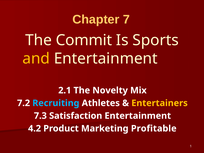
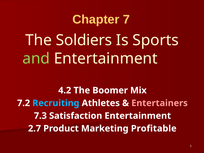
Commit: Commit -> Soldiers
and colour: yellow -> light green
2.1: 2.1 -> 4.2
Novelty: Novelty -> Boomer
Entertainers colour: yellow -> pink
4.2: 4.2 -> 2.7
